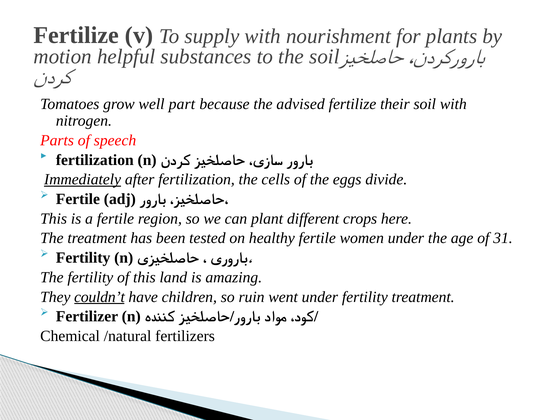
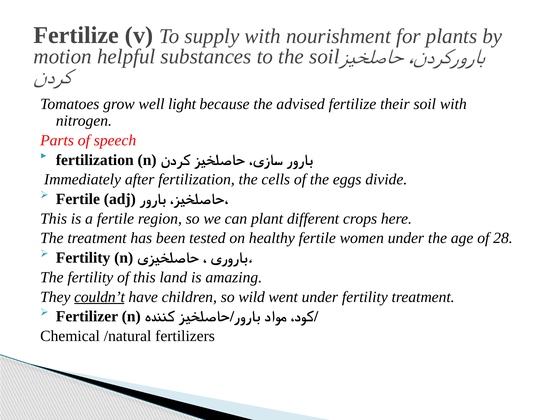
part: part -> light
Immediately underline: present -> none
31: 31 -> 28
ruin: ruin -> wild
